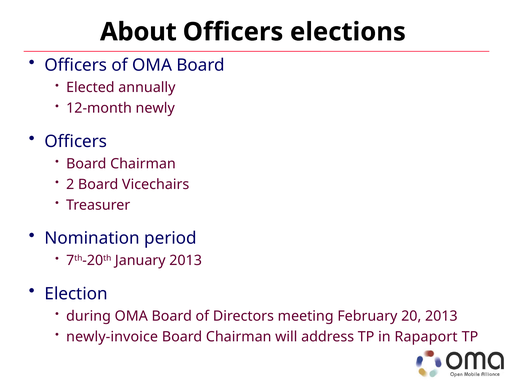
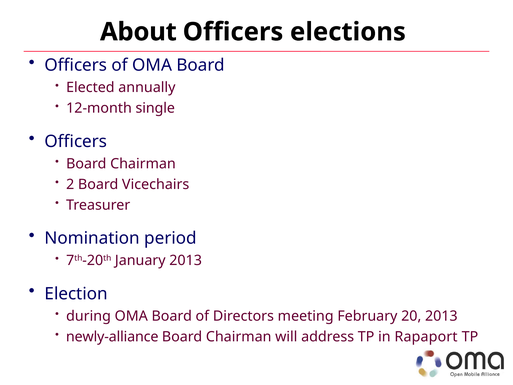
newly: newly -> single
newly-invoice: newly-invoice -> newly-alliance
